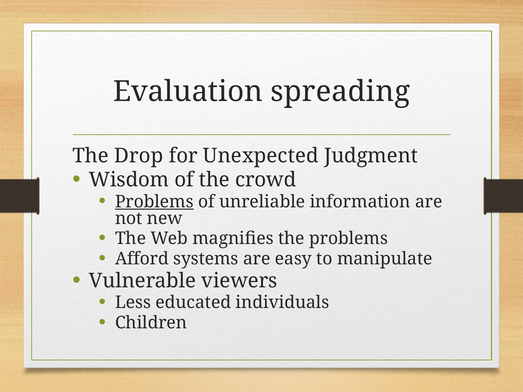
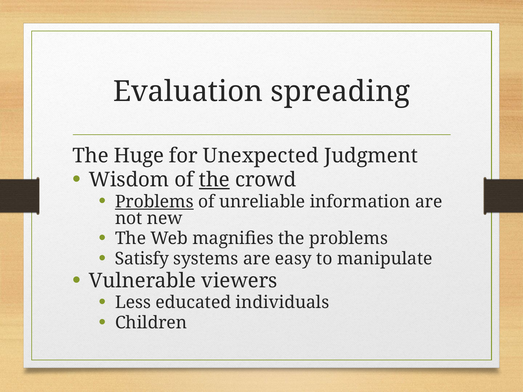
Drop: Drop -> Huge
the at (214, 180) underline: none -> present
Afford: Afford -> Satisfy
